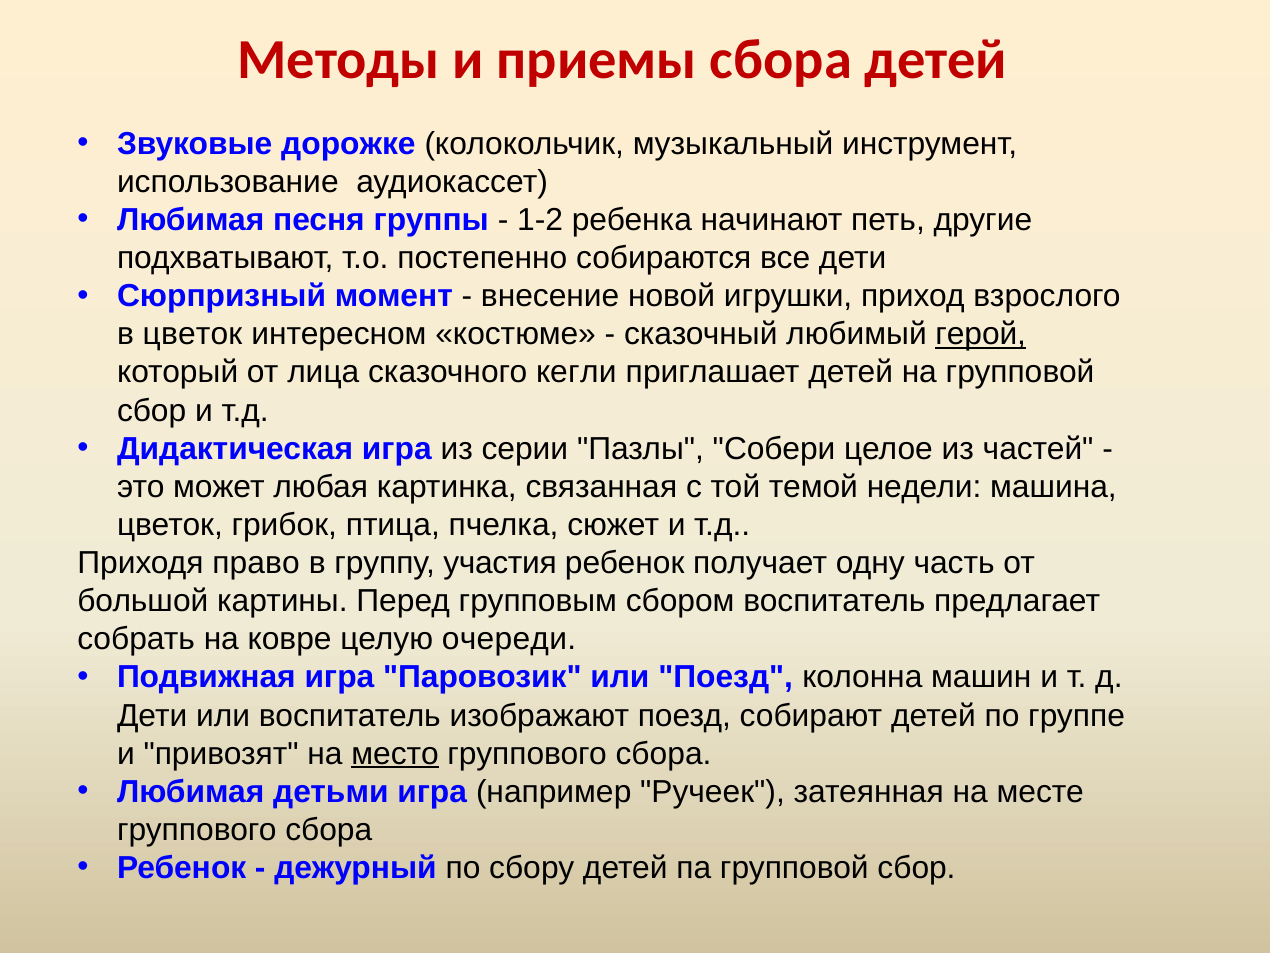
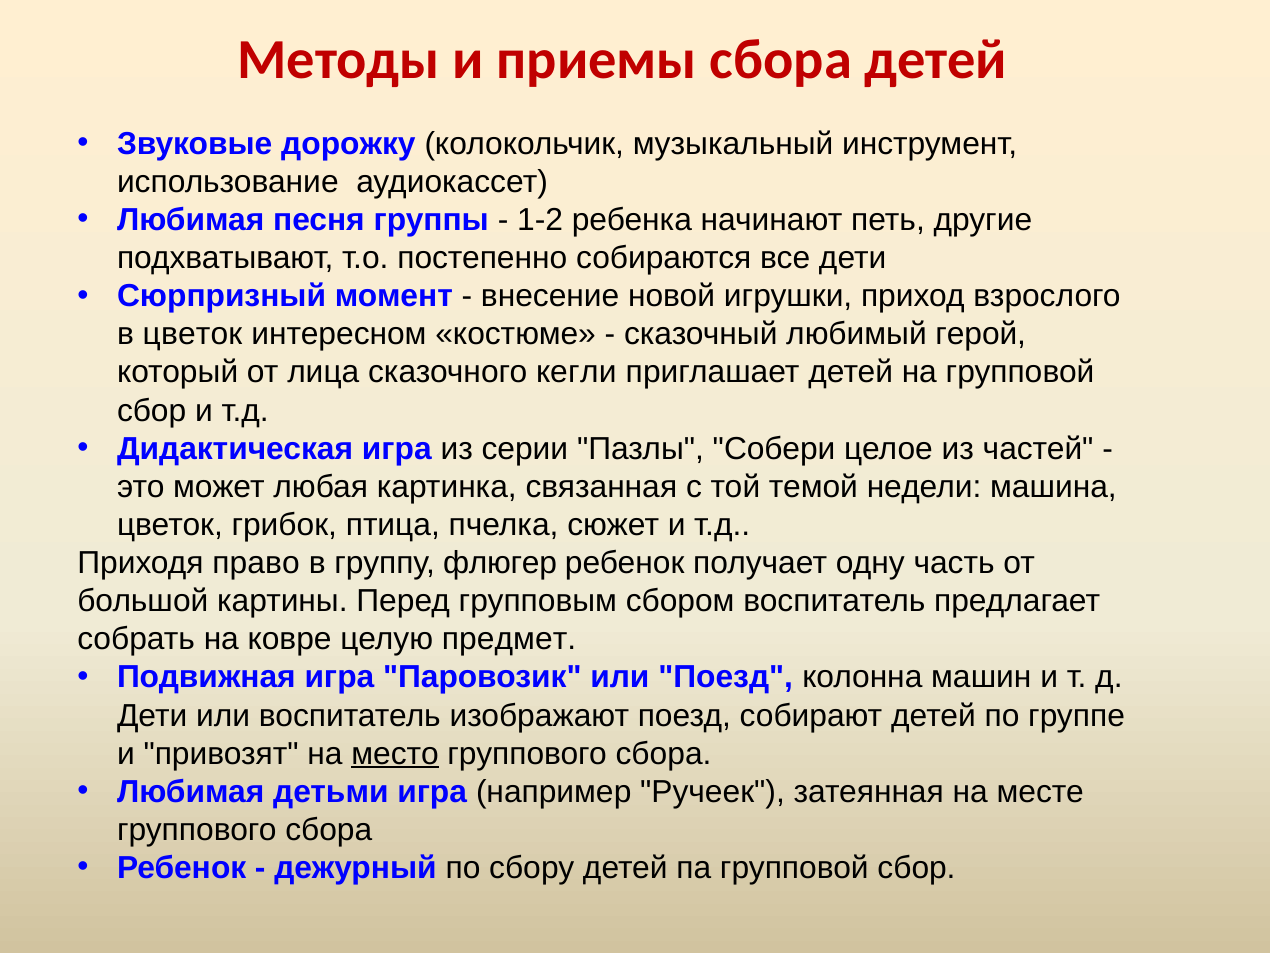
дорожке: дорожке -> дорожку
герой underline: present -> none
участия: участия -> флюгер
очереди: очереди -> предмет
